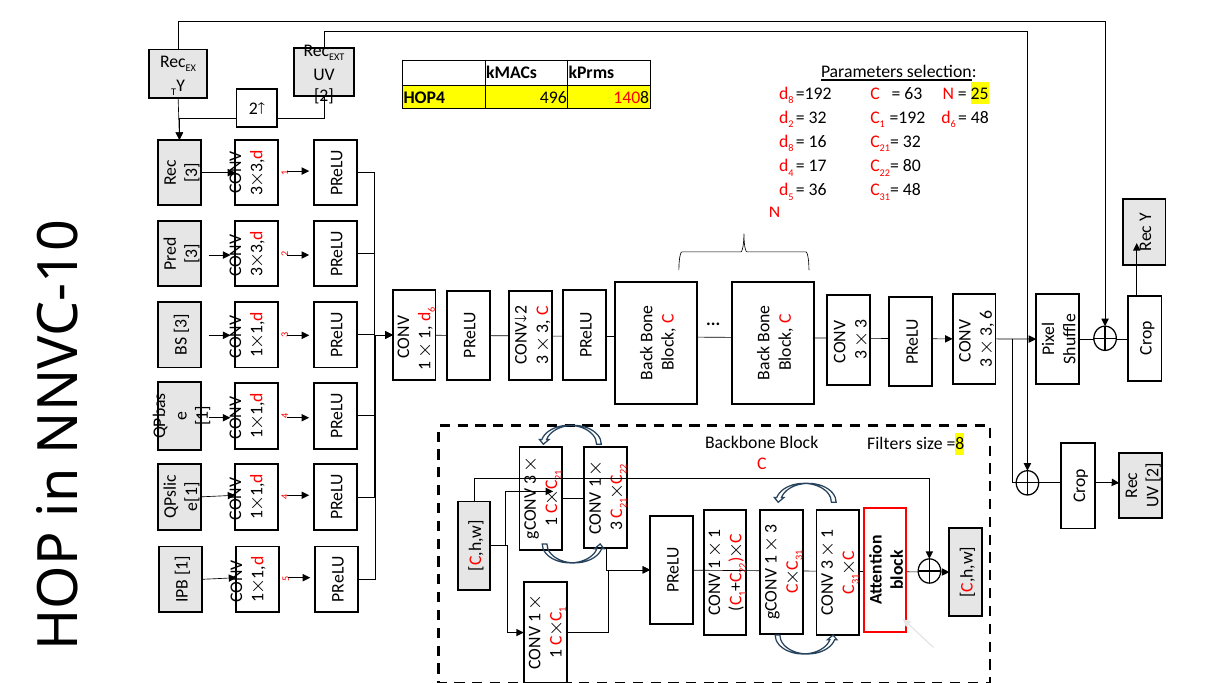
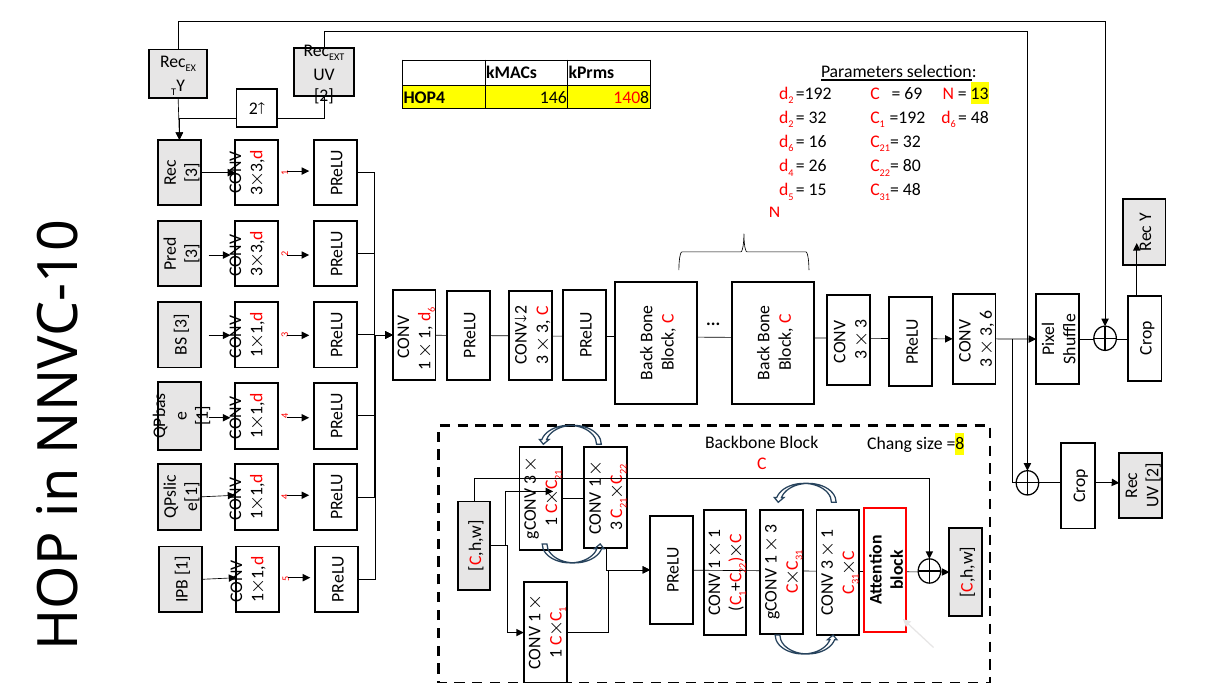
8 at (791, 100): 8 -> 2
63: 63 -> 69
25: 25 -> 13
496: 496 -> 146
8 at (791, 149): 8 -> 6
17: 17 -> 26
36: 36 -> 15
Filters: Filters -> Chang
